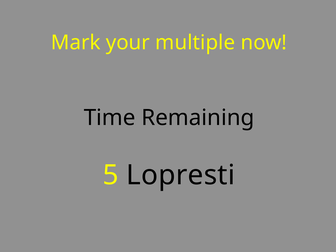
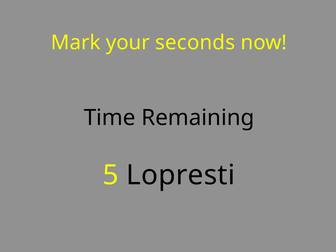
multiple: multiple -> seconds
